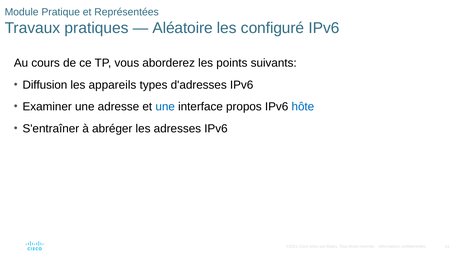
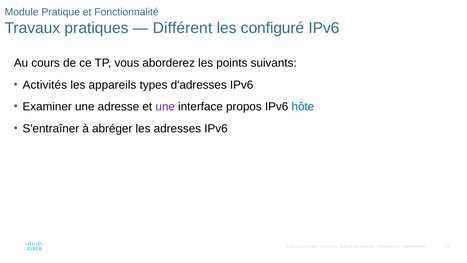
Représentées: Représentées -> Fonctionnalité
Aléatoire: Aléatoire -> Différent
Diffusion: Diffusion -> Activités
une at (165, 107) colour: blue -> purple
